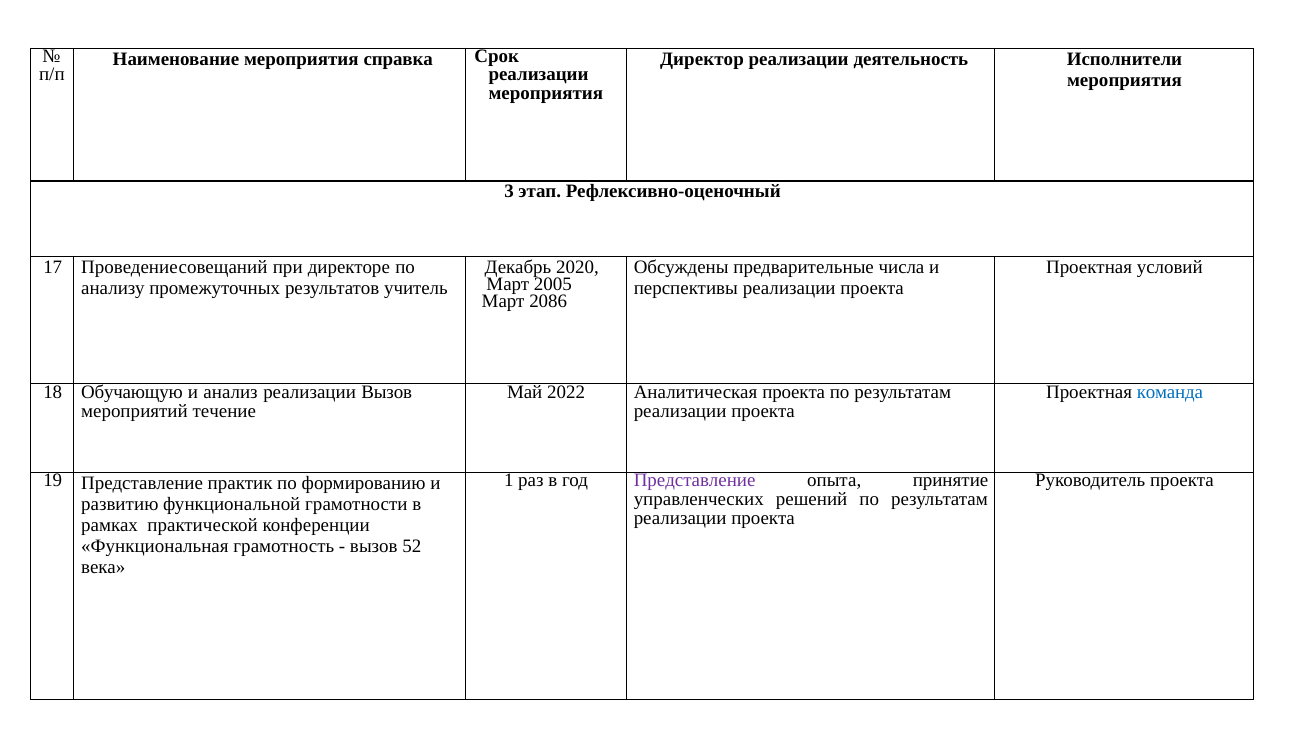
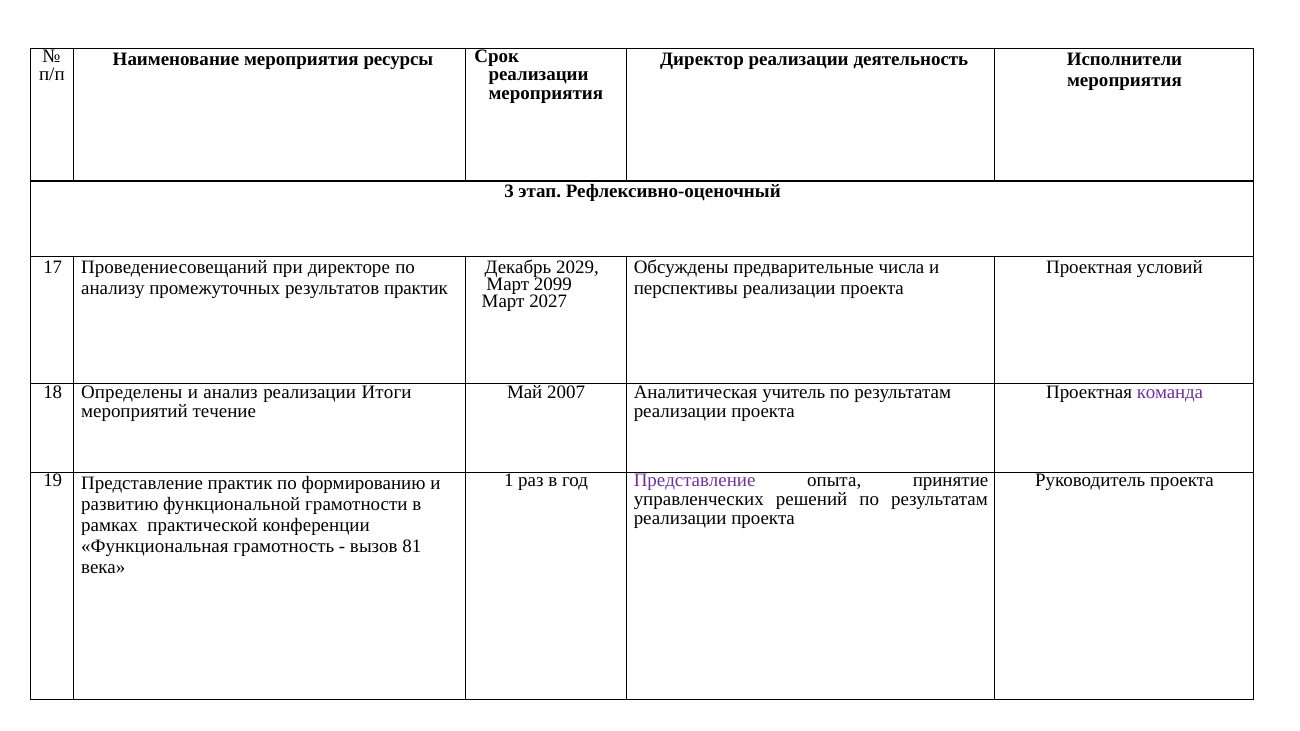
справка: справка -> ресурсы
2020: 2020 -> 2029
2005: 2005 -> 2099
результатов учитель: учитель -> практик
2086: 2086 -> 2027
Обучающую: Обучающую -> Определены
реализации Вызов: Вызов -> Итоги
2022: 2022 -> 2007
Аналитическая проекта: проекта -> учитель
команда colour: blue -> purple
52: 52 -> 81
